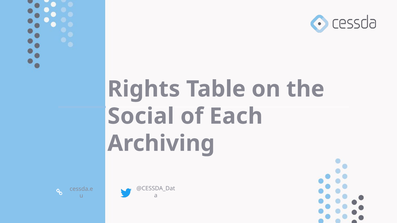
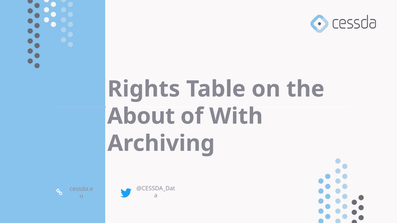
Social: Social -> About
Each: Each -> With
